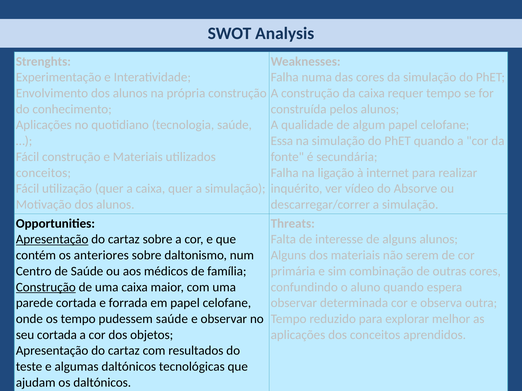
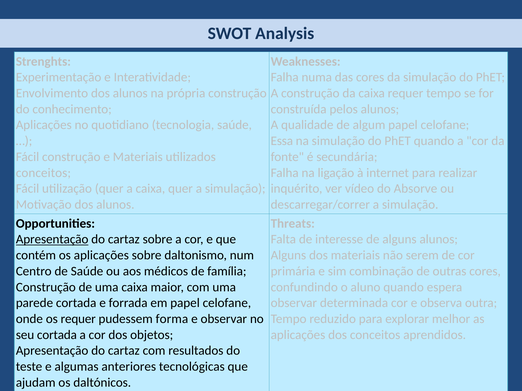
os anteriores: anteriores -> aplicações
Construção at (46, 287) underline: present -> none
os tempo: tempo -> requer
pudessem saúde: saúde -> forma
algumas daltónicos: daltónicos -> anteriores
